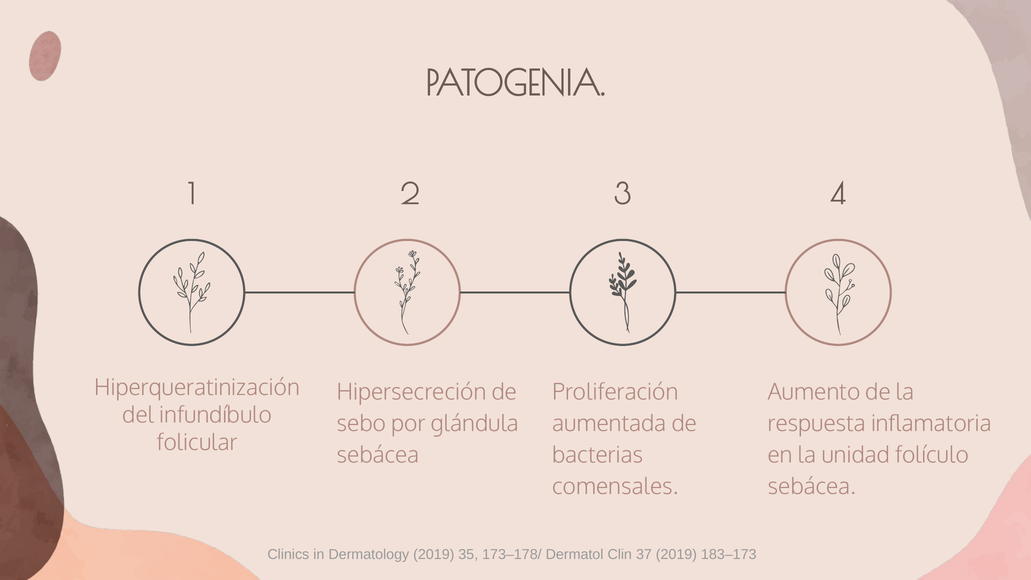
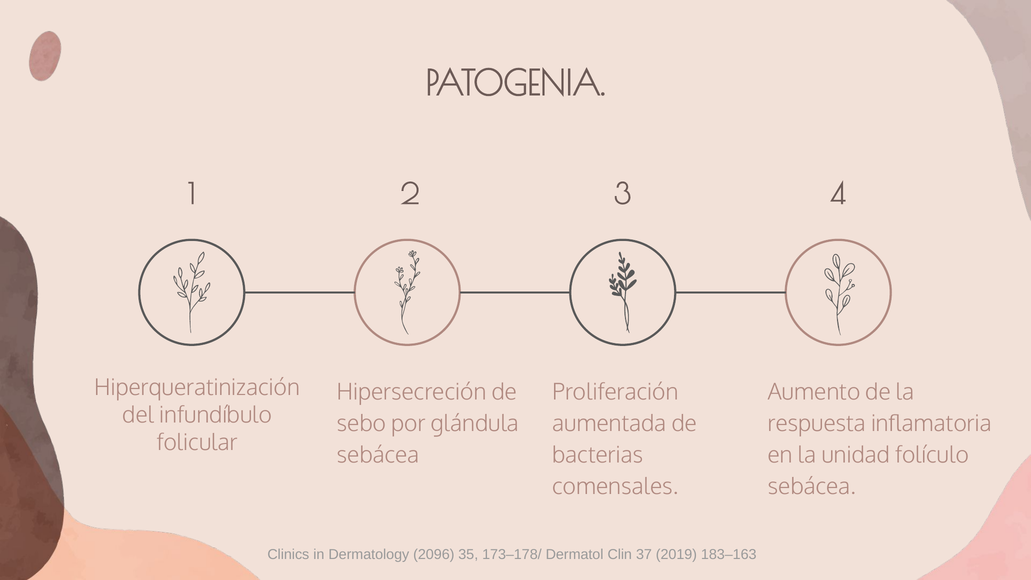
Dermatology 2019: 2019 -> 2096
183–173: 183–173 -> 183–163
